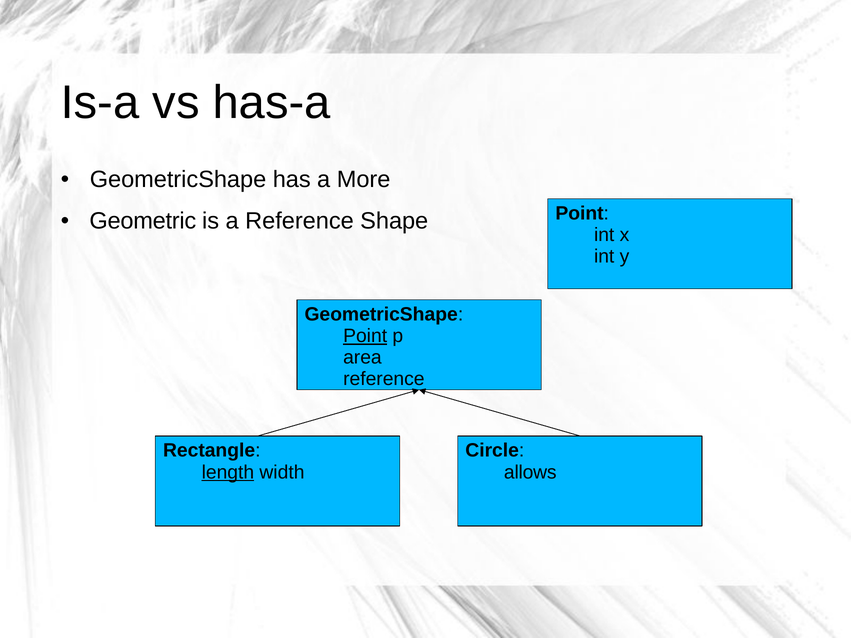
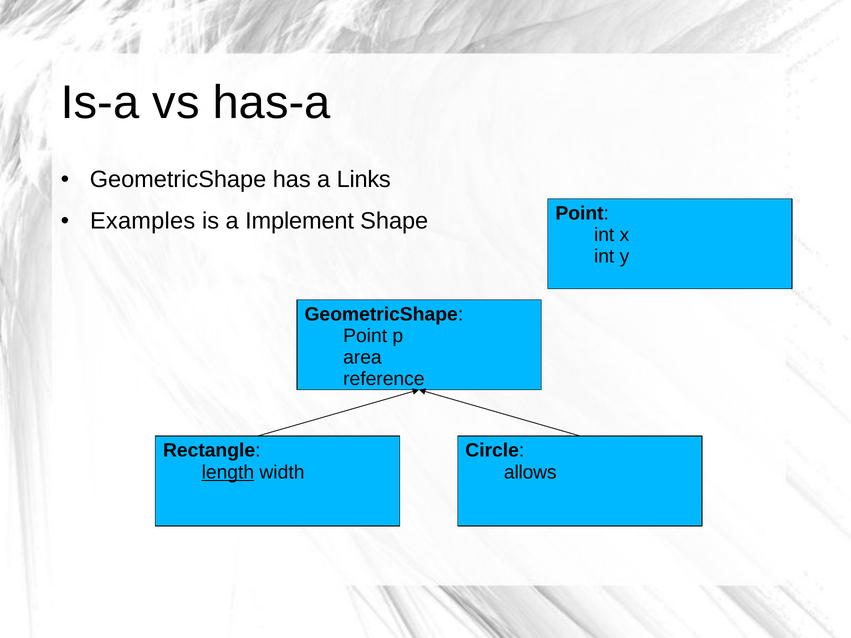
More: More -> Links
Geometric: Geometric -> Examples
a Reference: Reference -> Implement
Point at (365, 336) underline: present -> none
